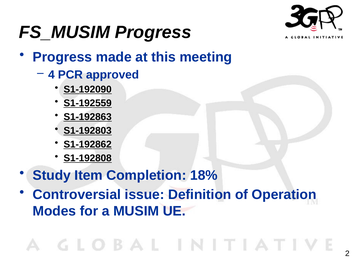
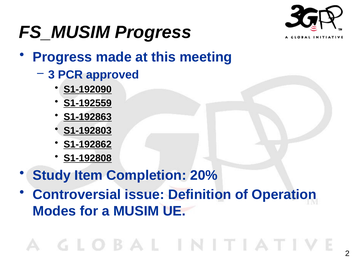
4: 4 -> 3
18%: 18% -> 20%
